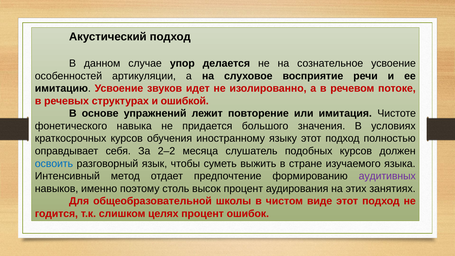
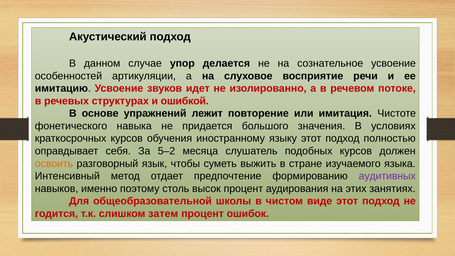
2–2: 2–2 -> 5–2
освоить colour: blue -> orange
целях: целях -> затем
